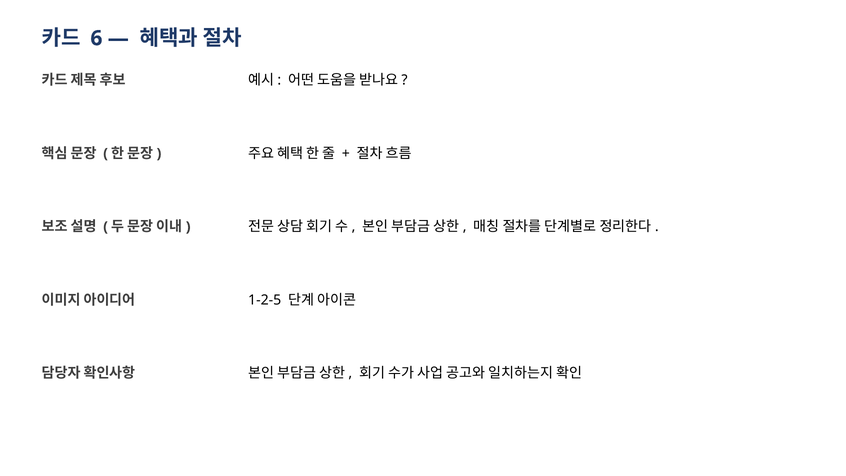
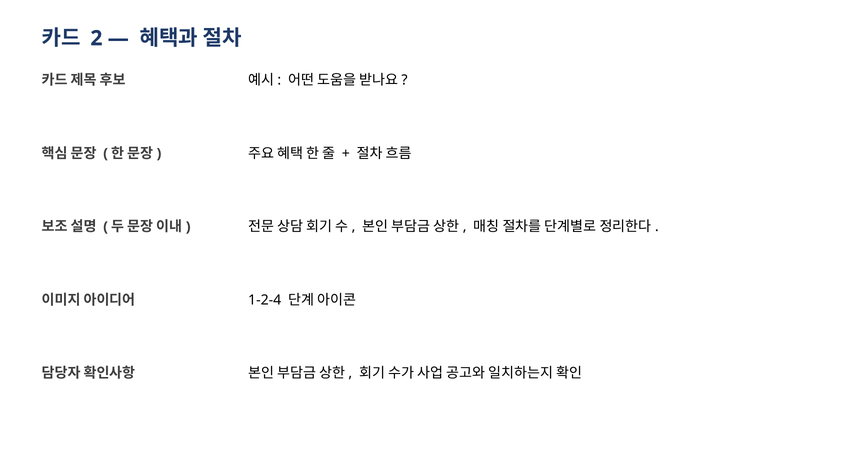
6: 6 -> 2
1-2-5: 1-2-5 -> 1-2-4
